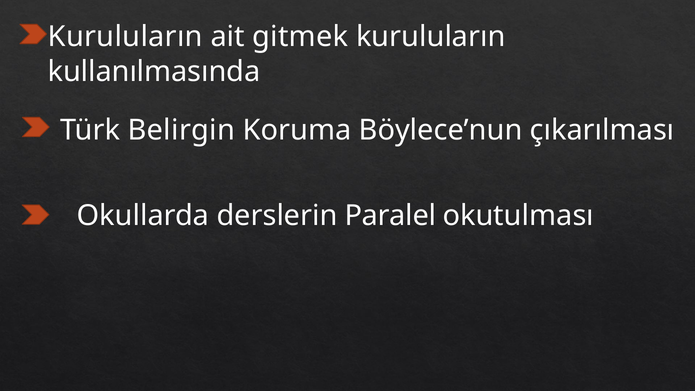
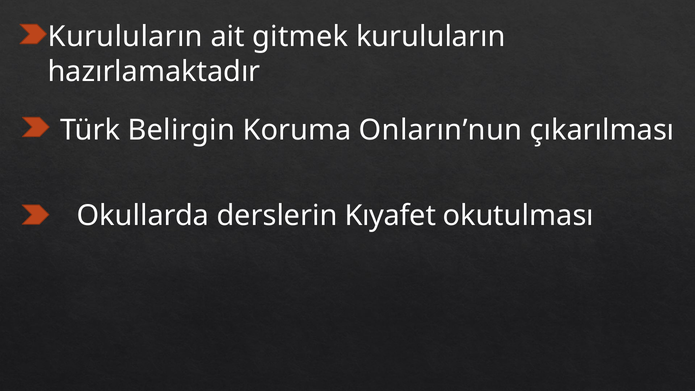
kullanılmasında: kullanılmasında -> hazırlamaktadır
Böylece’nun: Böylece’nun -> Onların’nun
Paralel: Paralel -> Kıyafet
